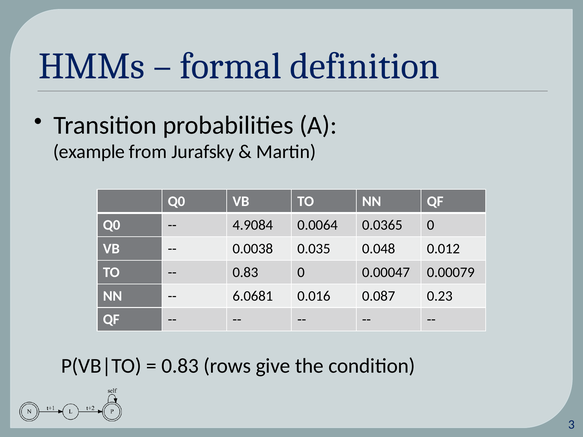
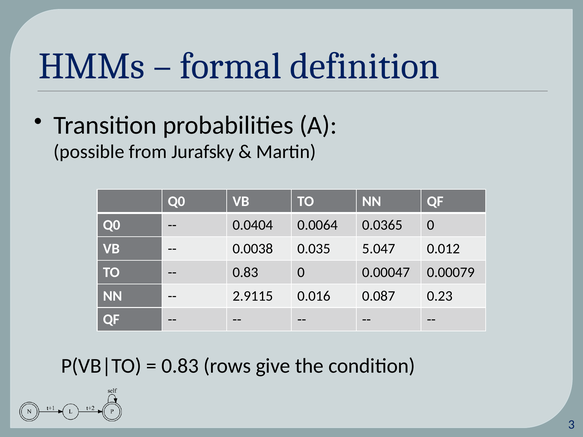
example: example -> possible
4.9084: 4.9084 -> 0.0404
0.048: 0.048 -> 5.047
6.0681: 6.0681 -> 2.9115
